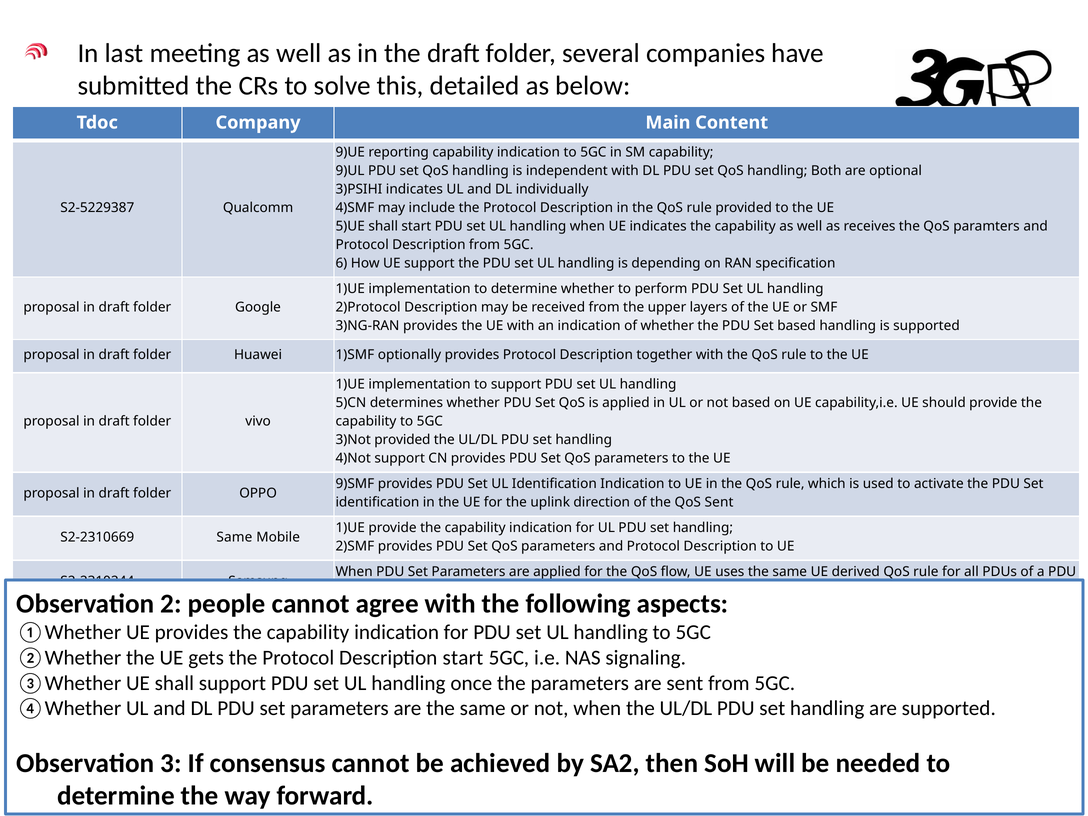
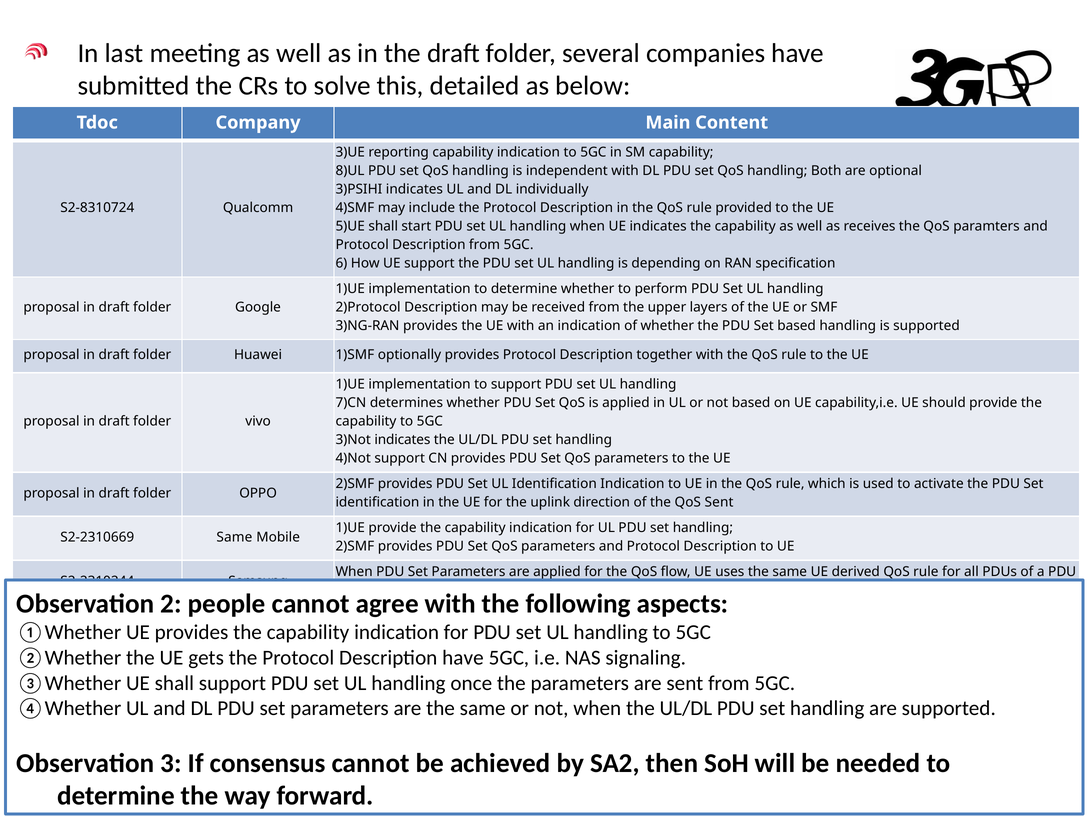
9)UE: 9)UE -> 3)UE
9)UL: 9)UL -> 8)UL
S2-5229387: S2-5229387 -> S2-8310724
5)CN: 5)CN -> 7)CN
3)Not provided: provided -> indicates
9)SMF at (355, 484): 9)SMF -> 2)SMF
Description start: start -> have
